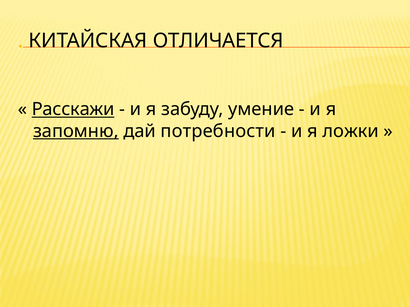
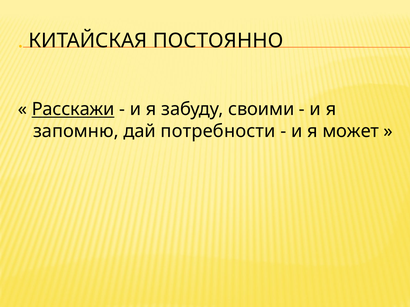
ОТЛИЧАЕТСЯ: ОТЛИЧАЕТСЯ -> ПОСТОЯННО
умение: умение -> своими
запомню underline: present -> none
ложки: ложки -> может
